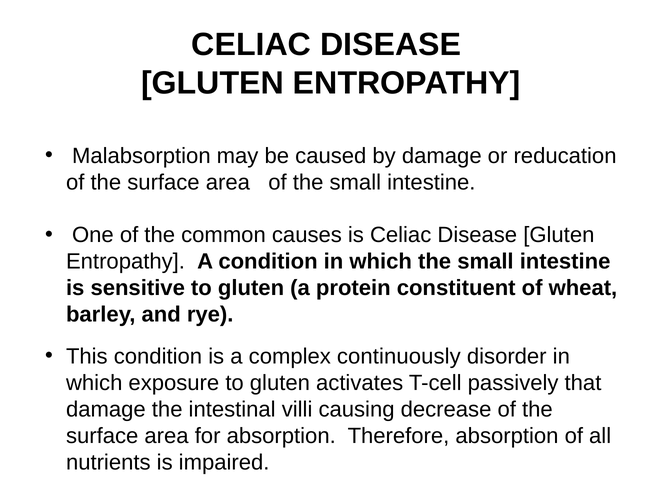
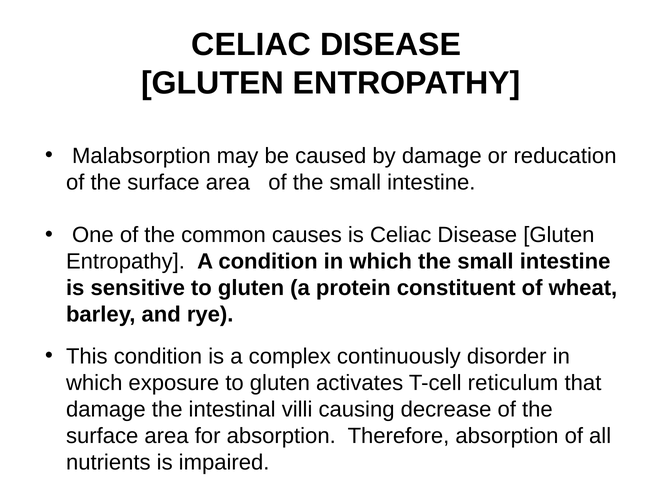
passively: passively -> reticulum
